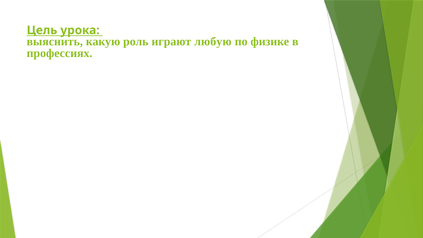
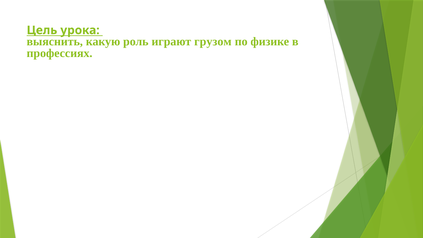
любую: любую -> грузом
